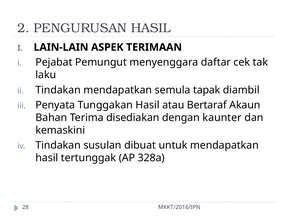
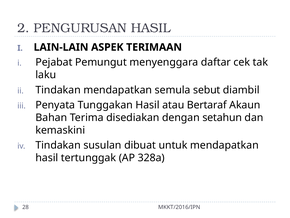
tapak: tapak -> sebut
kaunter: kaunter -> setahun
